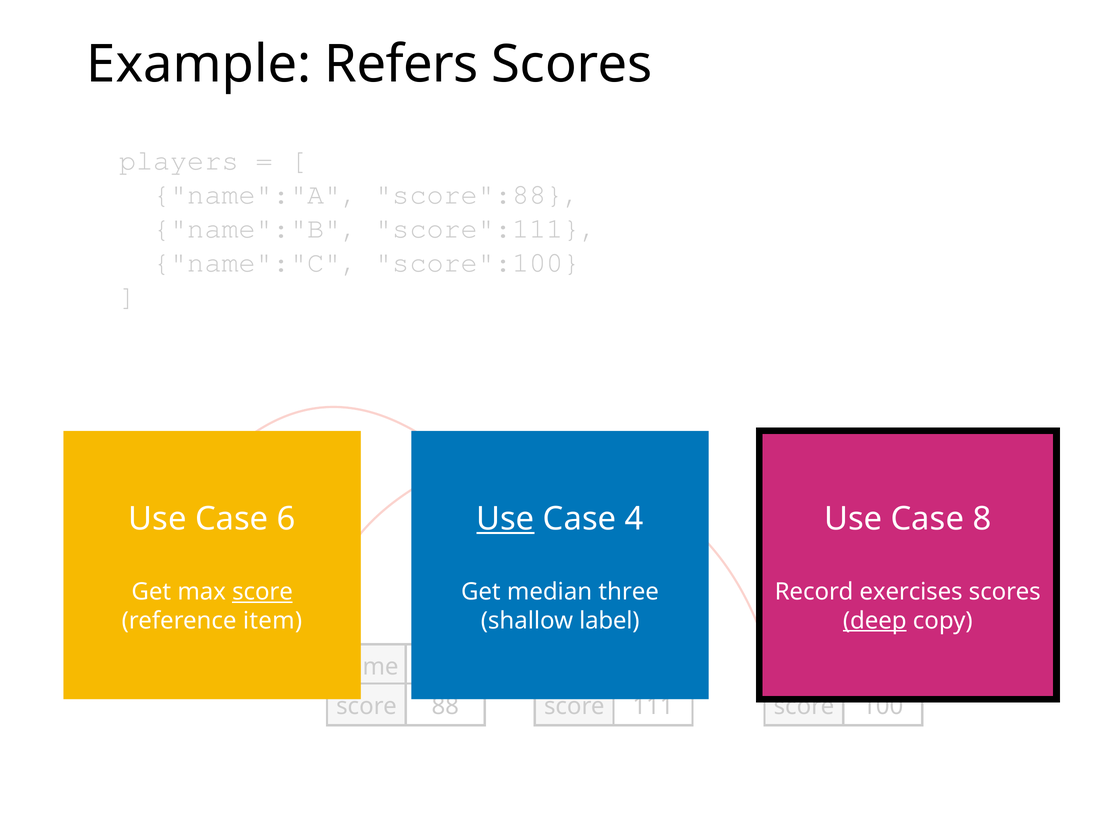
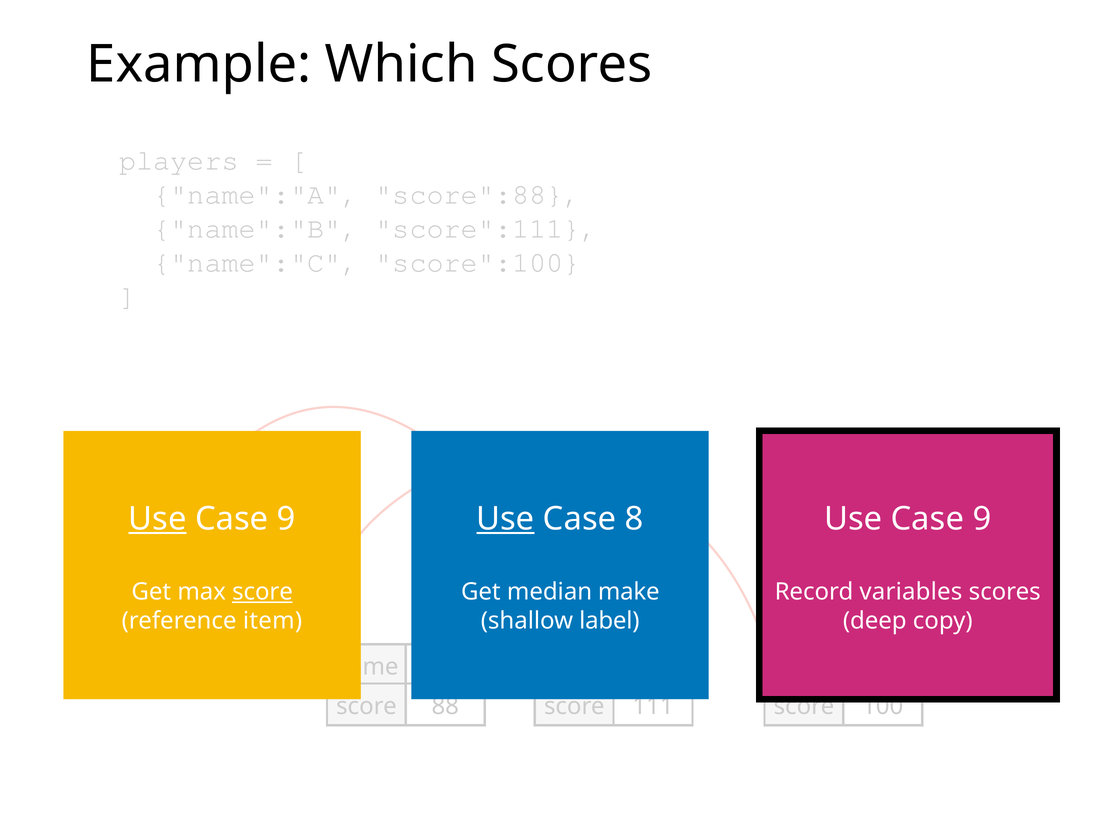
Refers: Refers -> Which
Use at (158, 519) underline: none -> present
6 at (286, 519): 6 -> 9
4: 4 -> 8
8 at (982, 519): 8 -> 9
three: three -> make
exercises: exercises -> variables
deep underline: present -> none
